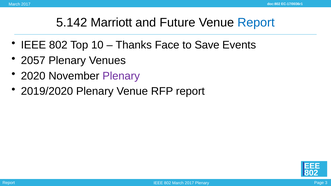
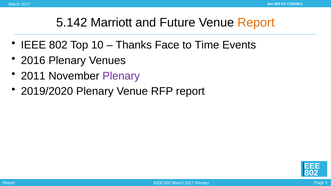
Report at (256, 23) colour: blue -> orange
Save: Save -> Time
2057: 2057 -> 2016
2020: 2020 -> 2011
